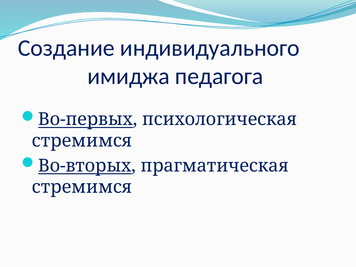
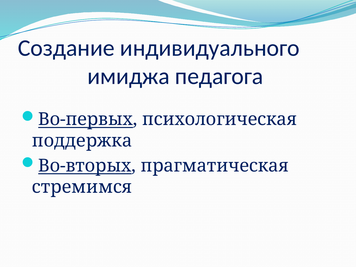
стремимся at (82, 141): стремимся -> поддержка
